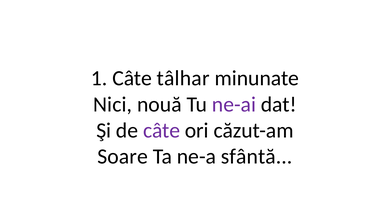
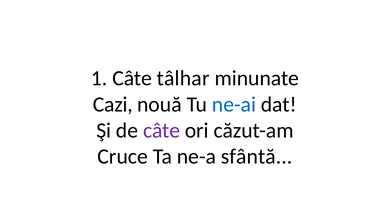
Nici: Nici -> Cazi
ne-ai colour: purple -> blue
Soare: Soare -> Cruce
